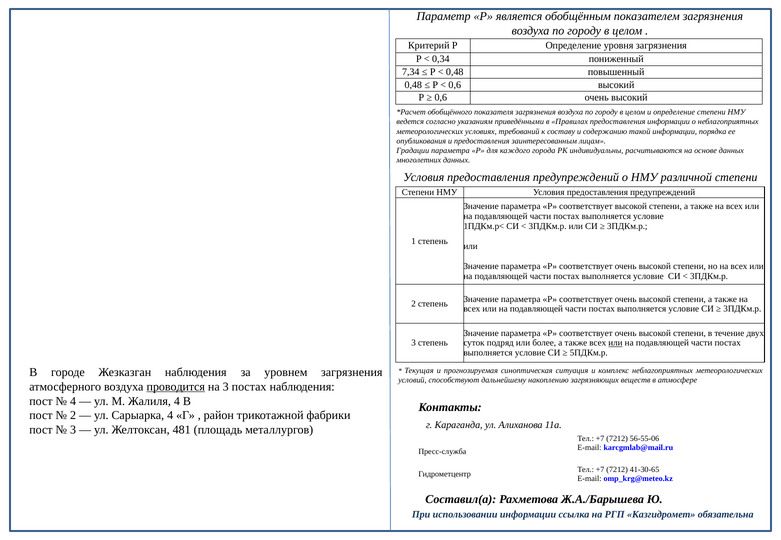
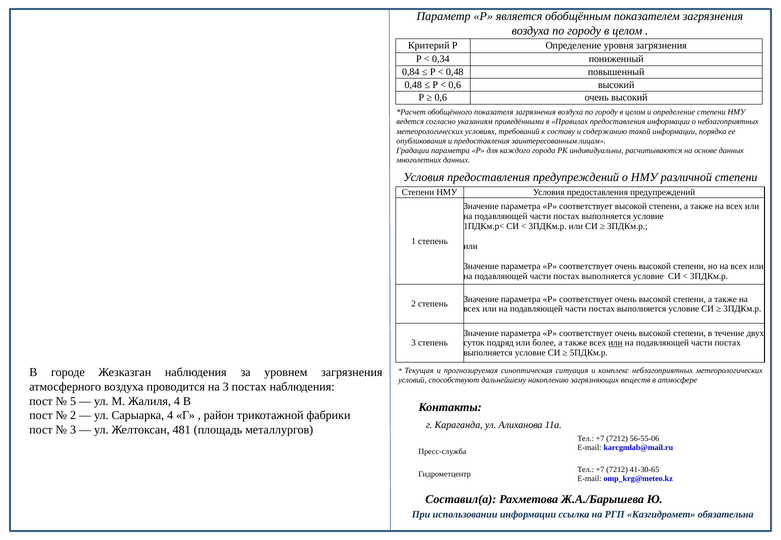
7,34: 7,34 -> 0,84
проводится underline: present -> none
4 at (73, 402): 4 -> 5
